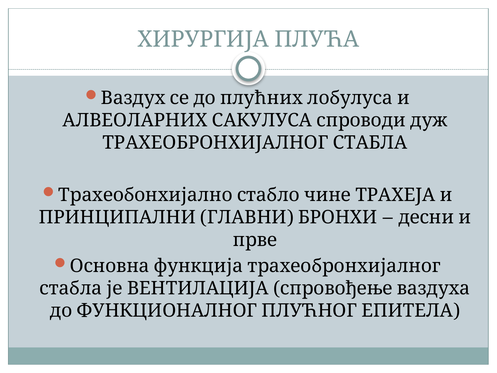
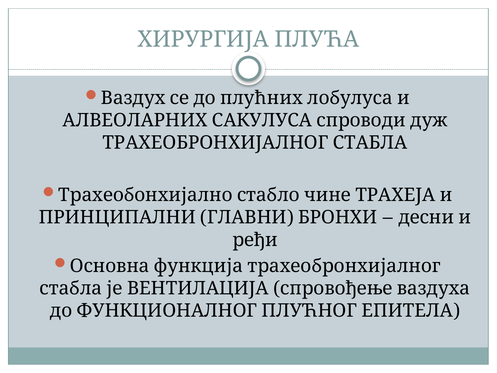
прве: прве -> ређи
